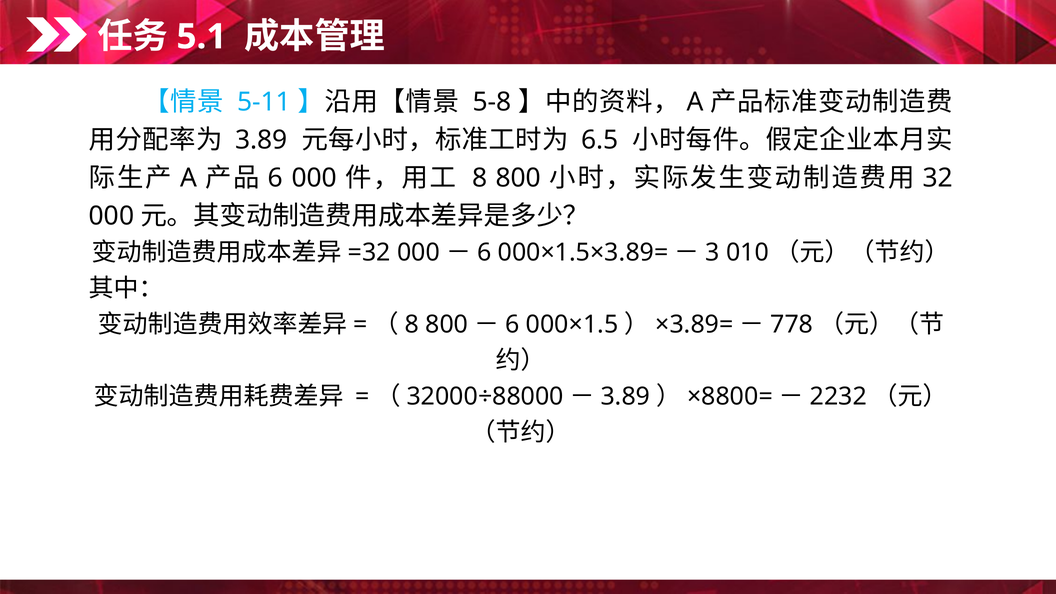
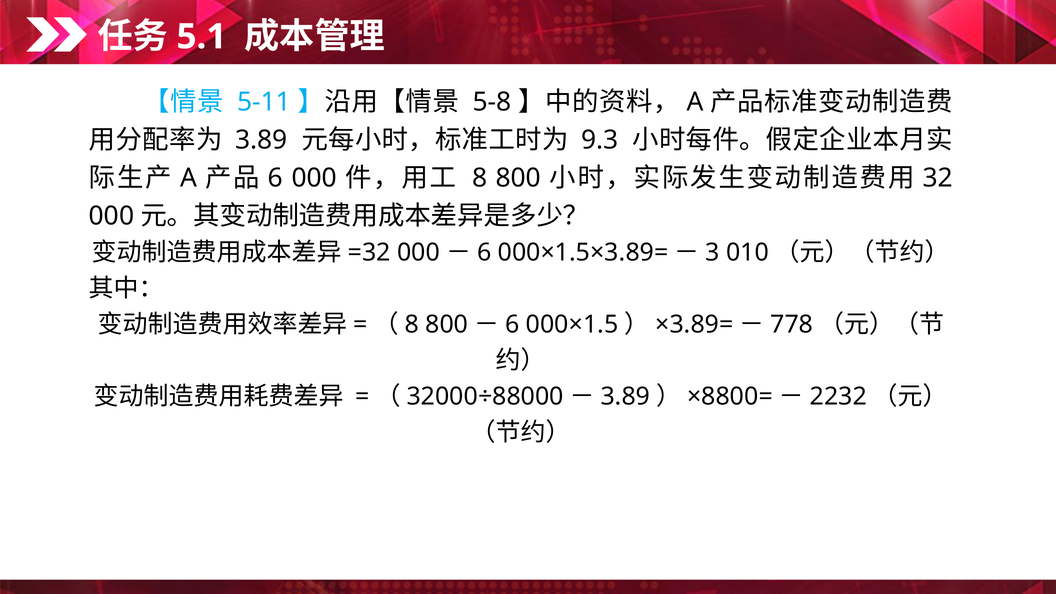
6.5: 6.5 -> 9.3
